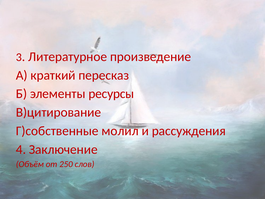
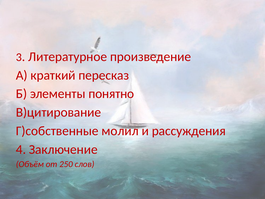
ресурсы: ресурсы -> понятно
